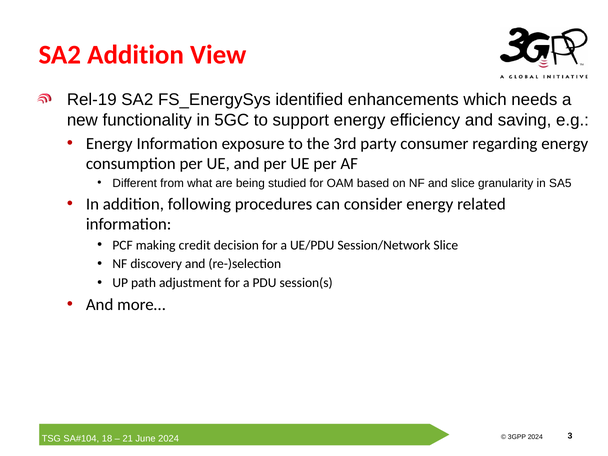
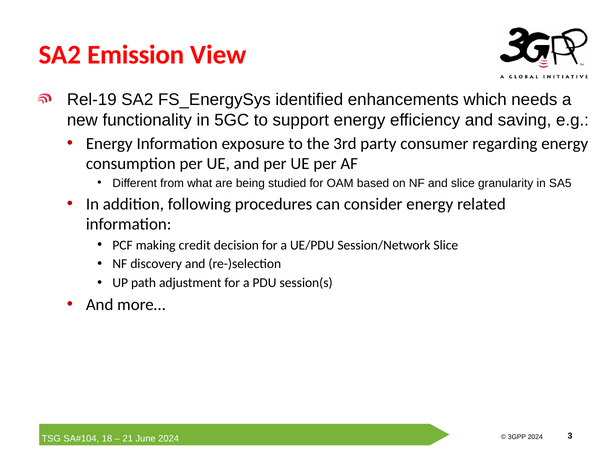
SA2 Addition: Addition -> Emission
